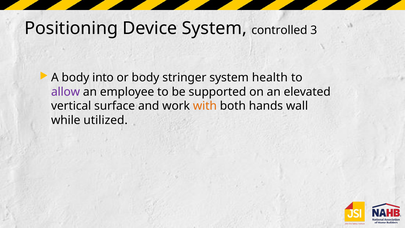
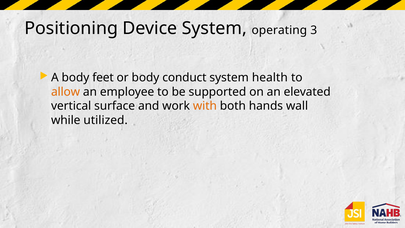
controlled: controlled -> operating
into: into -> feet
stringer: stringer -> conduct
allow colour: purple -> orange
